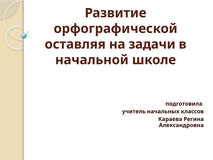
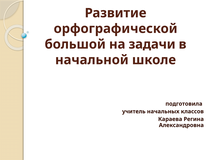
оставляя: оставляя -> большой
